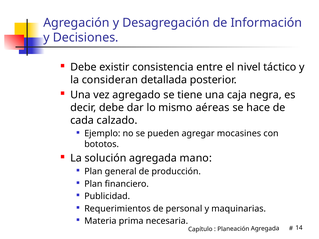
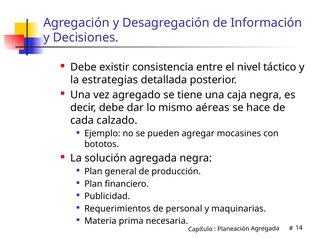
consideran: consideran -> estrategias
agregada mano: mano -> negra
